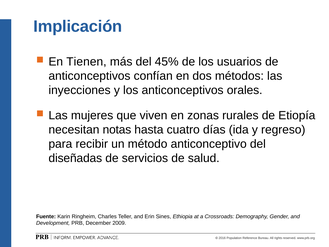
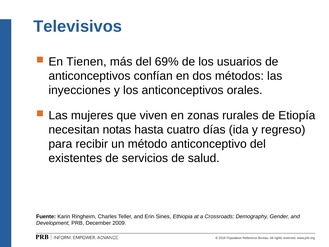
Implicación: Implicación -> Televisivos
45%: 45% -> 69%
diseñadas: diseñadas -> existentes
